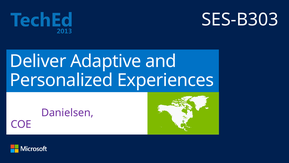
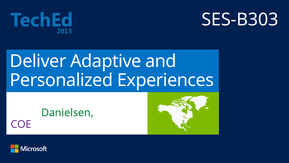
Danielsen colour: purple -> green
